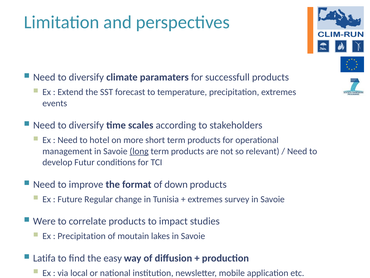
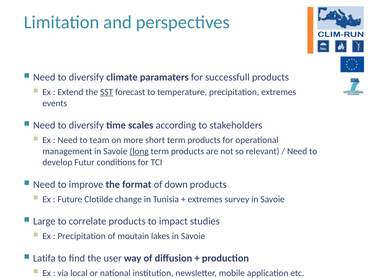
SST underline: none -> present
hotel: hotel -> team
Regular: Regular -> Clotilde
Were: Were -> Large
easy: easy -> user
